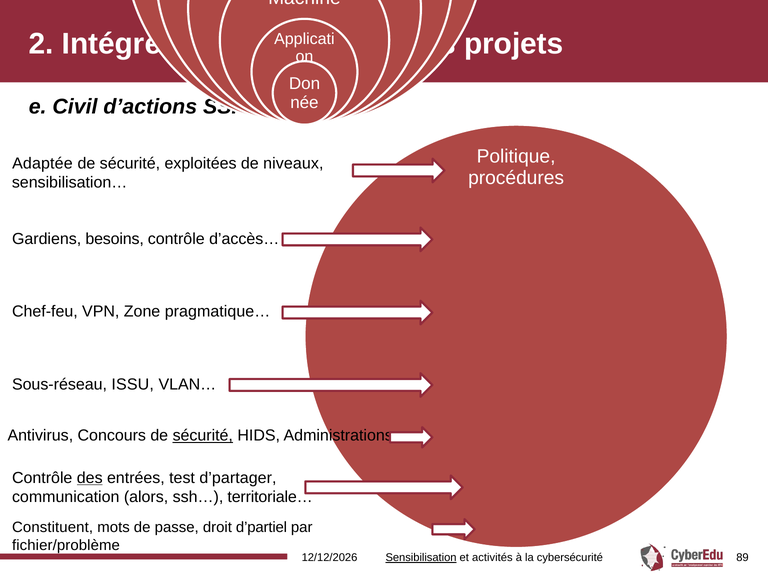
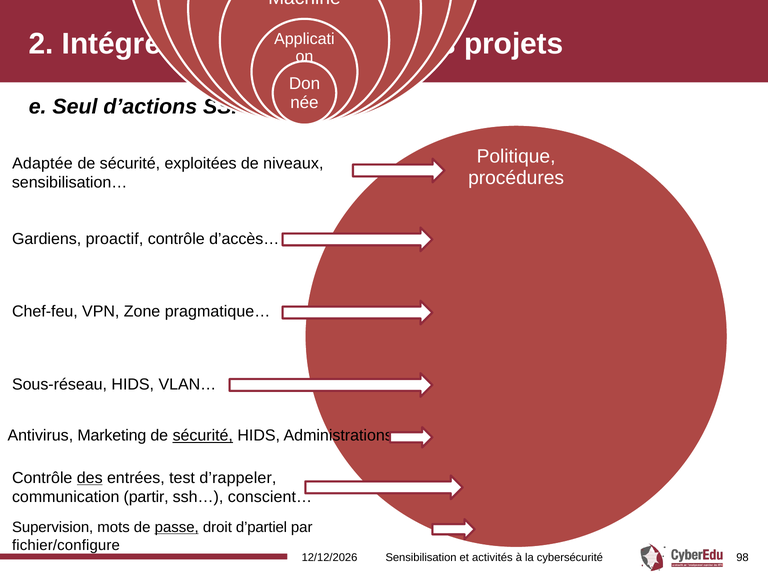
Civil: Civil -> Seul
besoins: besoins -> proactif
Sous-réseau ISSU: ISSU -> HIDS
Concours: Concours -> Marketing
d’partager: d’partager -> d’rappeler
alors: alors -> partir
territoriale…: territoriale… -> conscient…
Constituent: Constituent -> Supervision
passe underline: none -> present
fichier/problème: fichier/problème -> fichier/configure
Sensibilisation underline: present -> none
89: 89 -> 98
